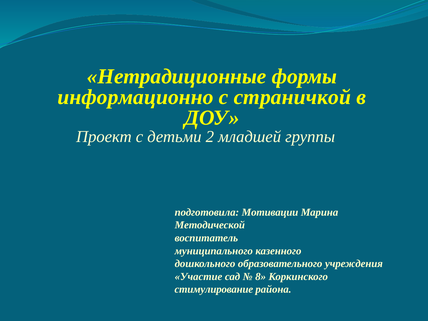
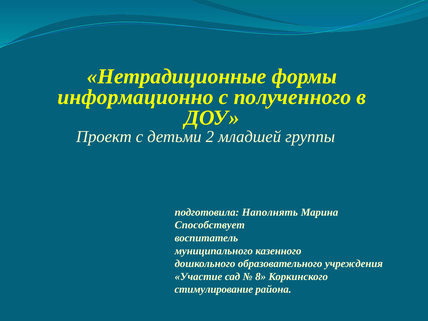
страничкой: страничкой -> полученного
Мотивации: Мотивации -> Наполнять
Методической: Методической -> Способствует
